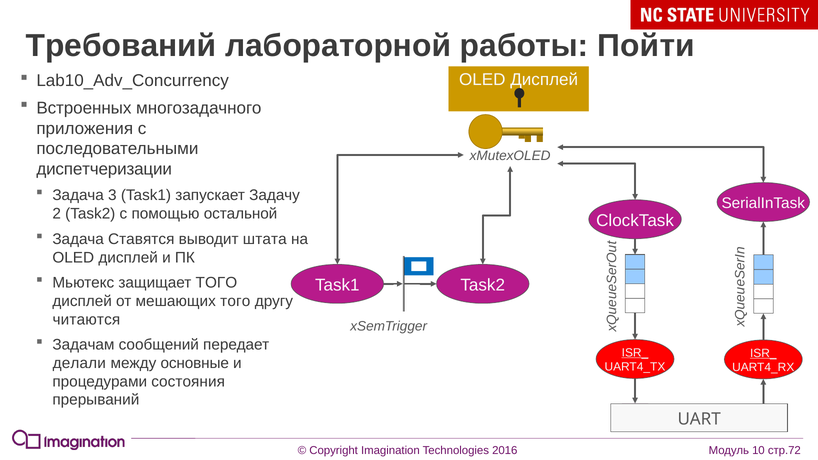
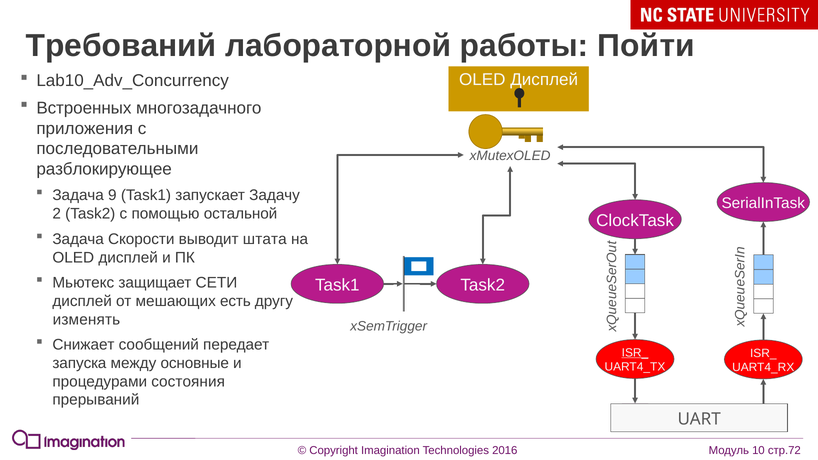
диспетчеризации: диспетчеризации -> разблокирующее
3: 3 -> 9
Ставятся: Ставятся -> Скорости
защищает ТОГО: ТОГО -> СЕТИ
мешающих того: того -> есть
читаются: читаются -> изменять
Задачам: Задачам -> Снижает
ISR_ at (763, 353) underline: present -> none
делали: делали -> запуска
